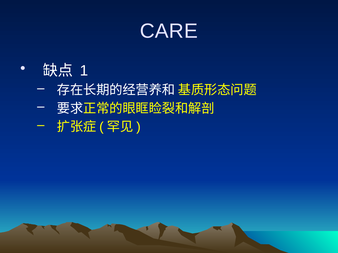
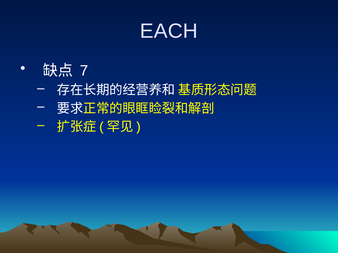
CARE: CARE -> EACH
1: 1 -> 7
